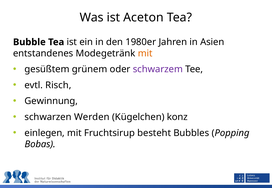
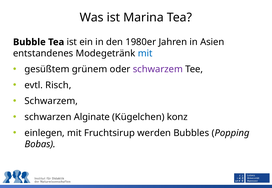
Aceton: Aceton -> Marina
mit at (145, 53) colour: orange -> blue
Gewinnung at (51, 101): Gewinnung -> Schwarzem
Werden: Werden -> Alginate
besteht: besteht -> werden
